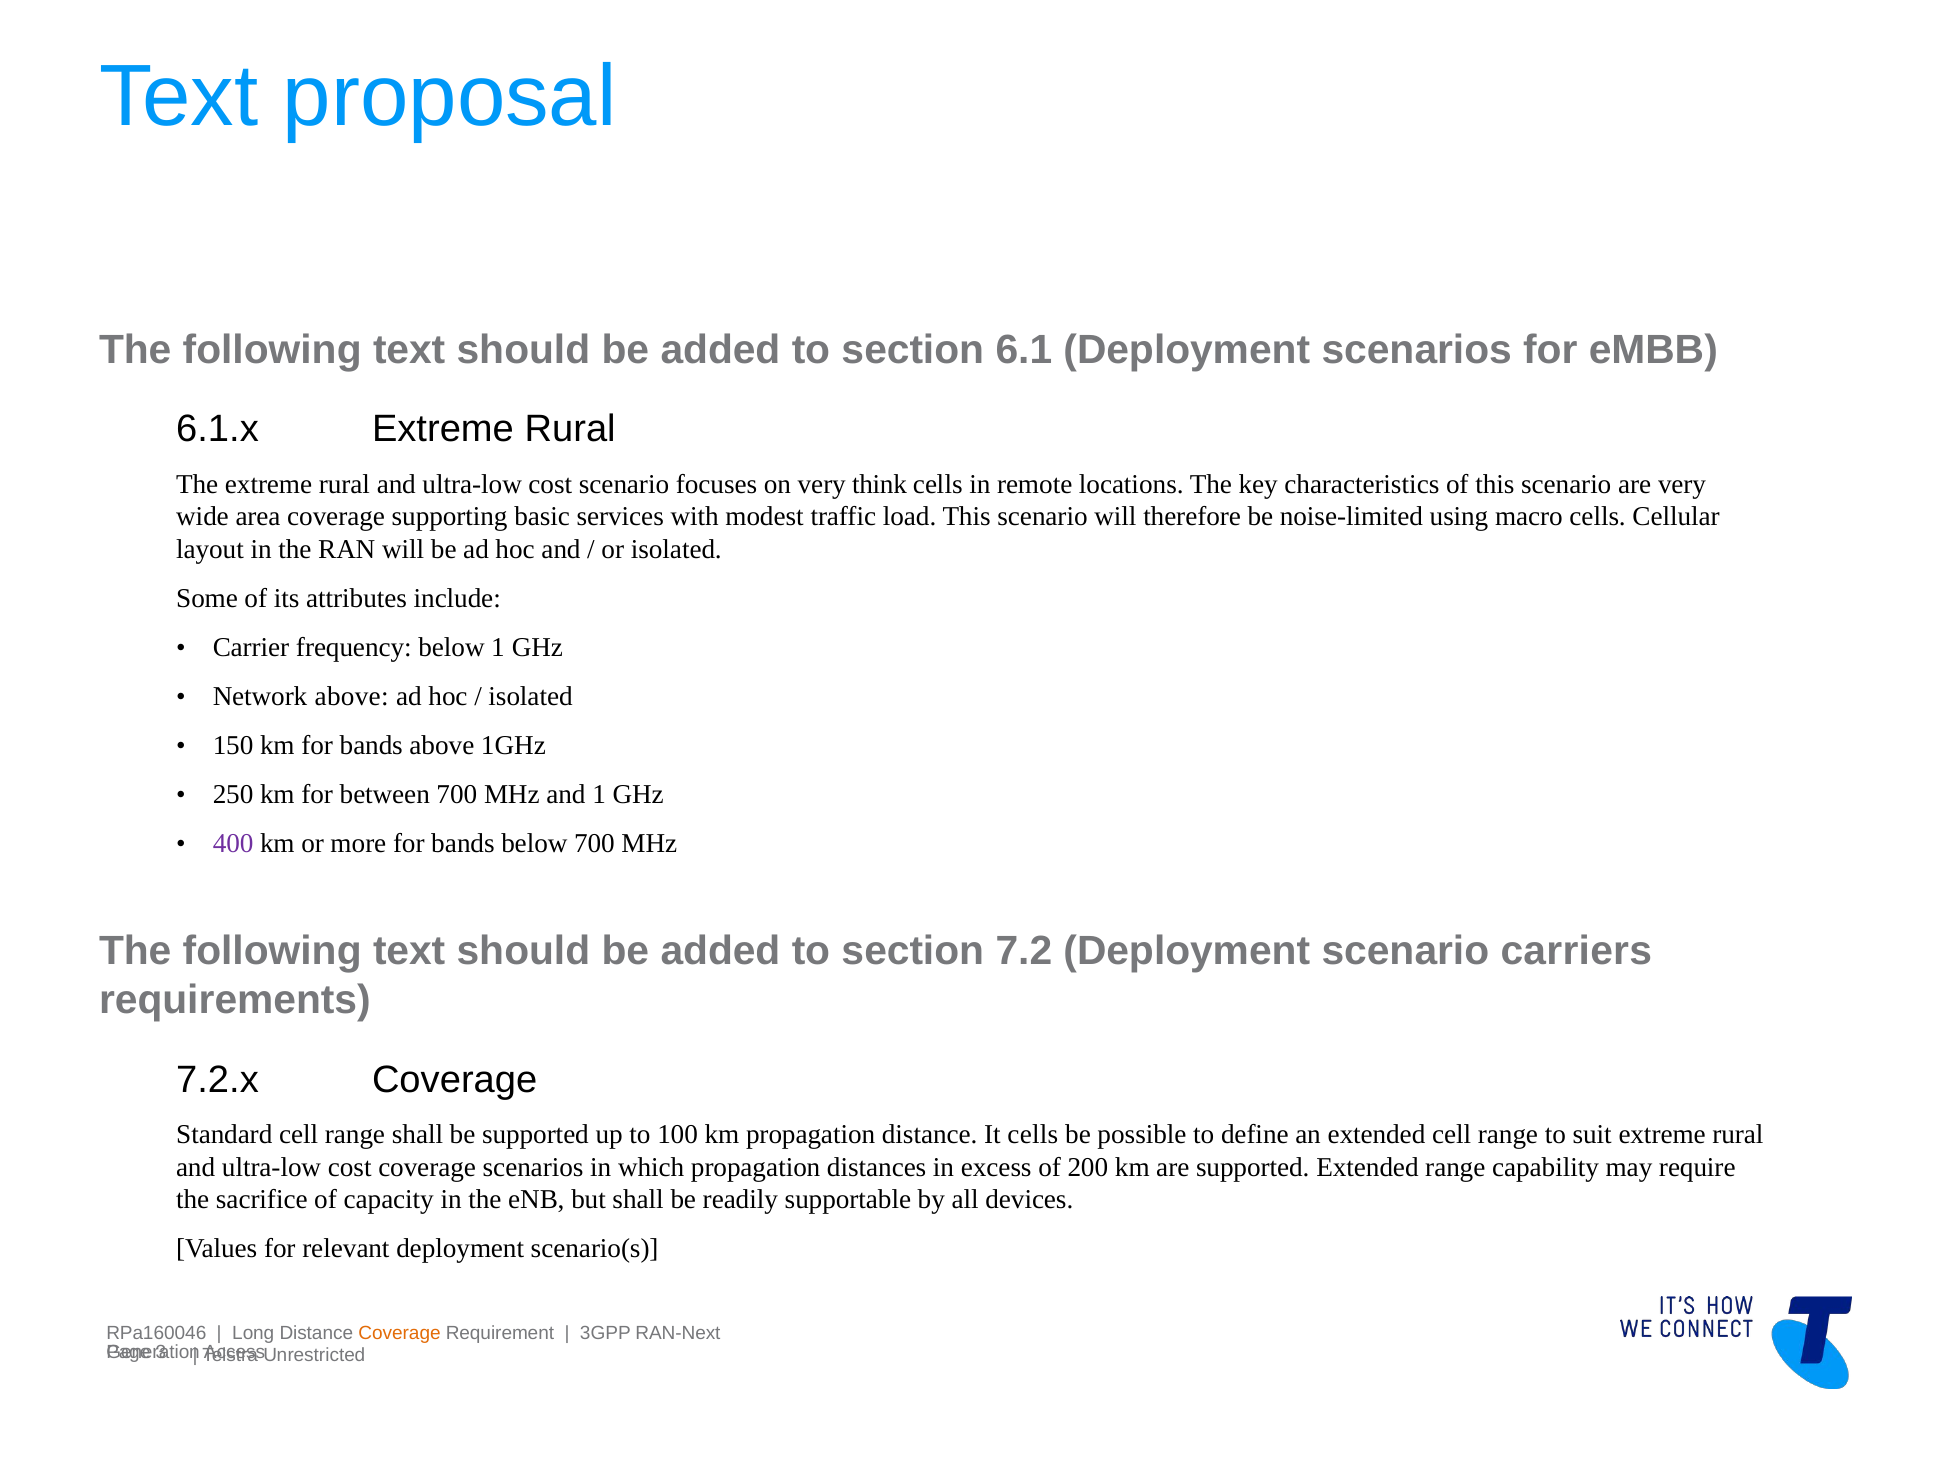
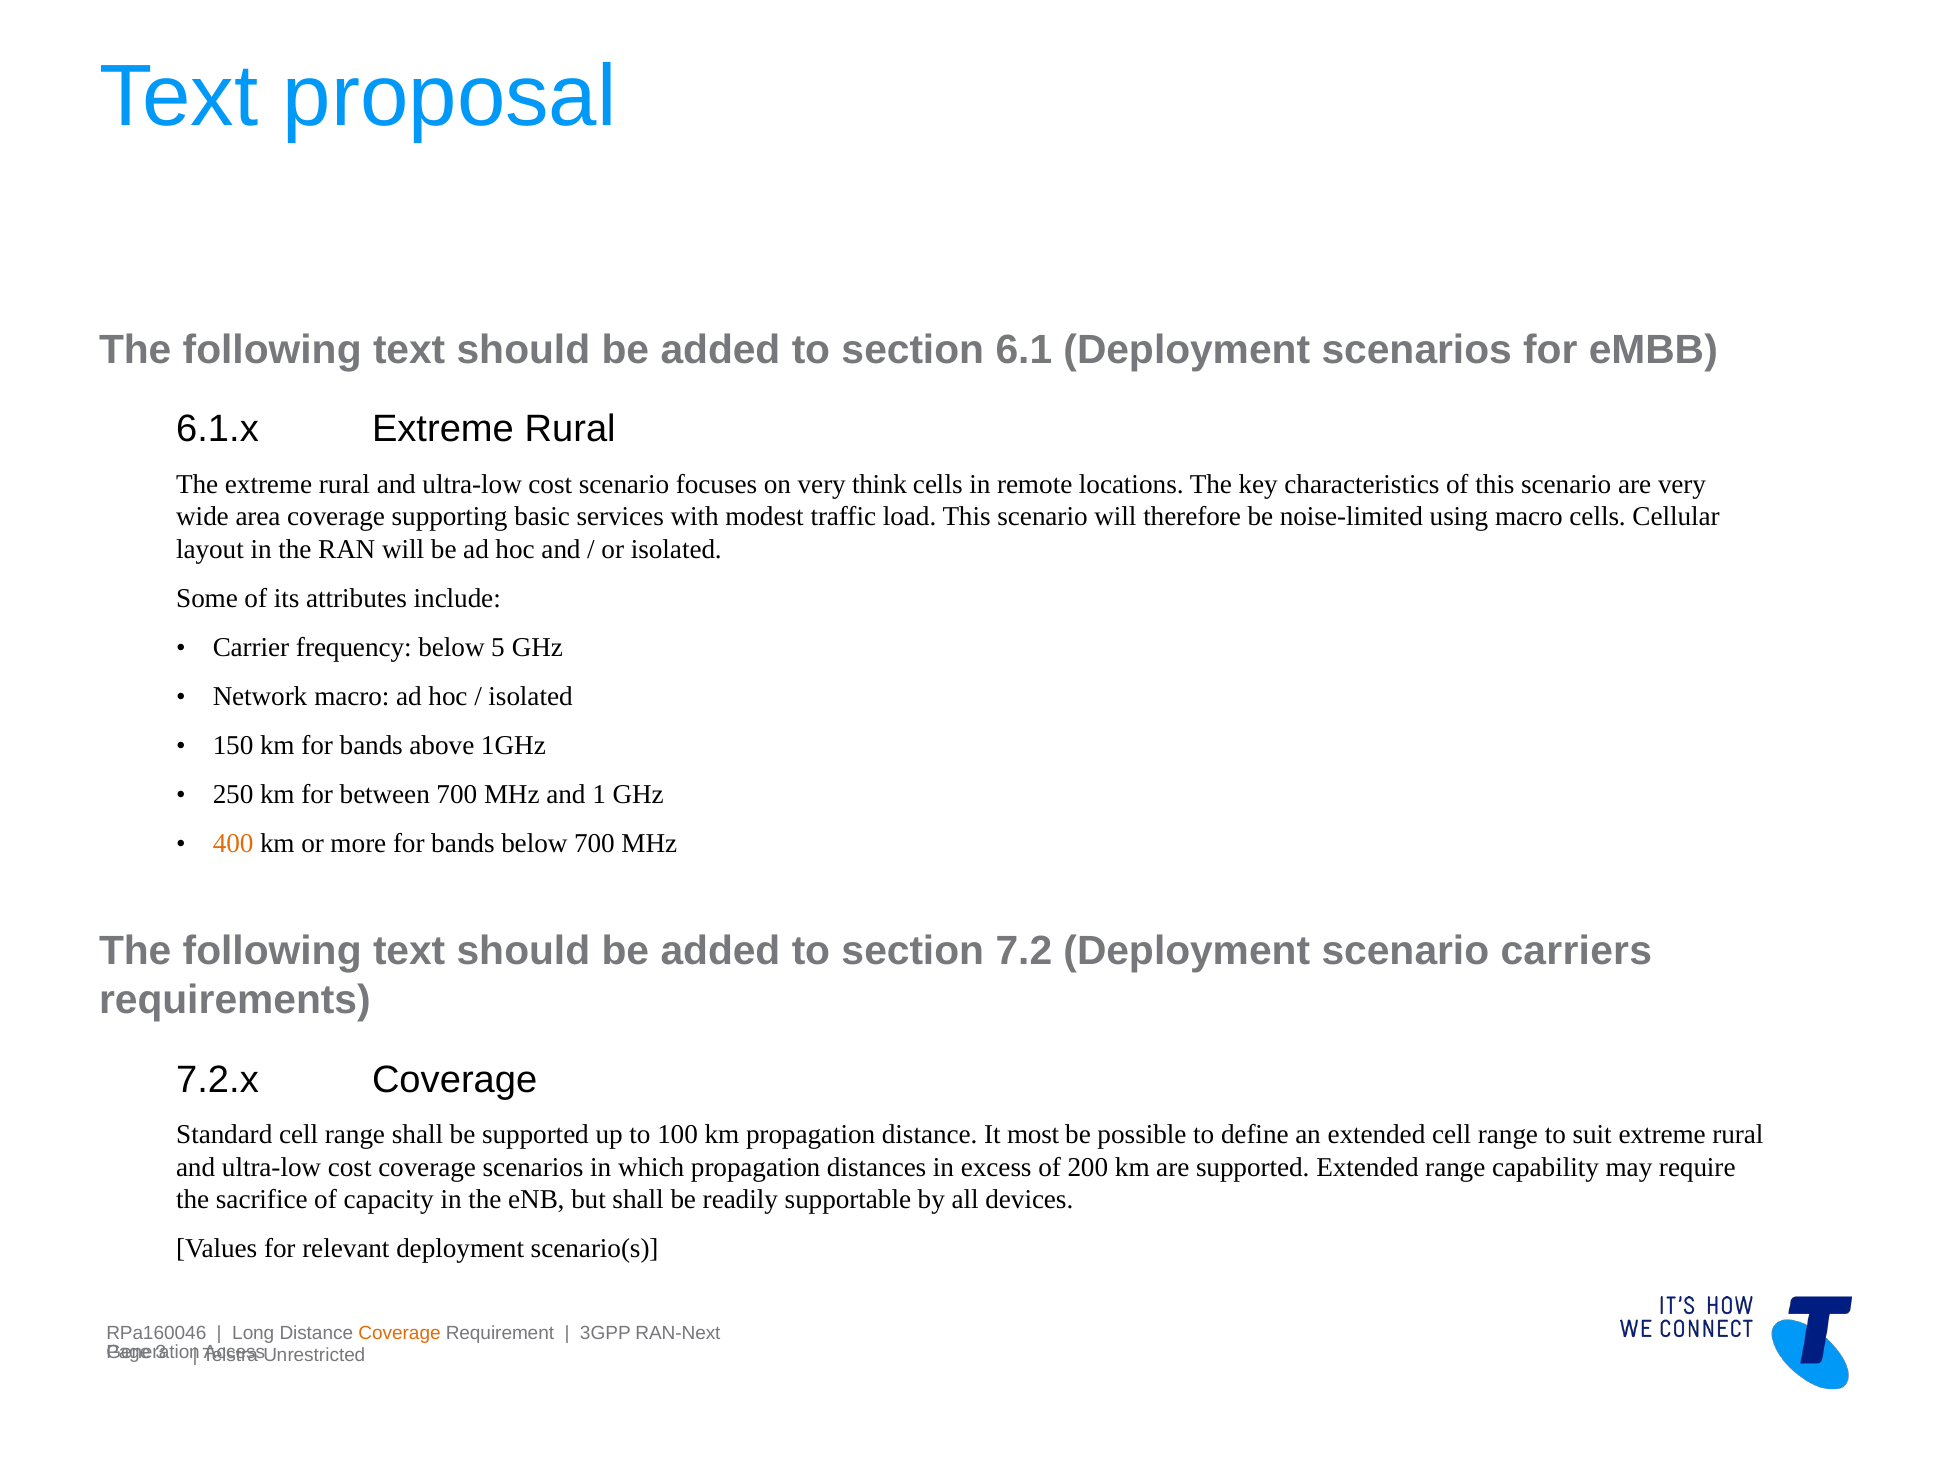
below 1: 1 -> 5
Network above: above -> macro
400 colour: purple -> orange
It cells: cells -> most
